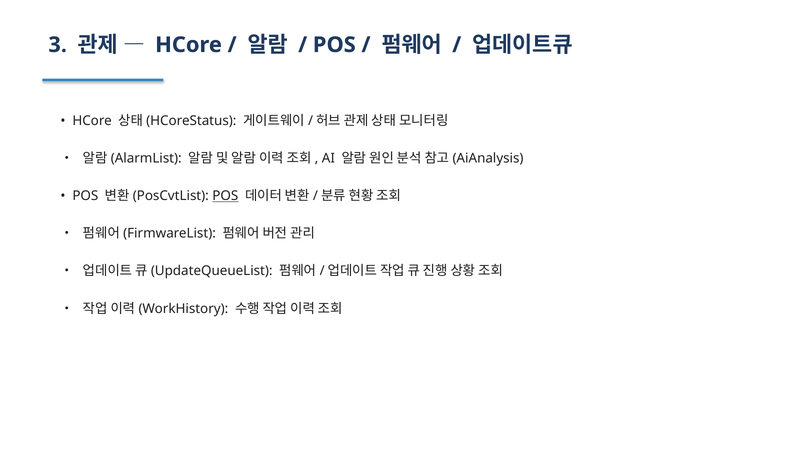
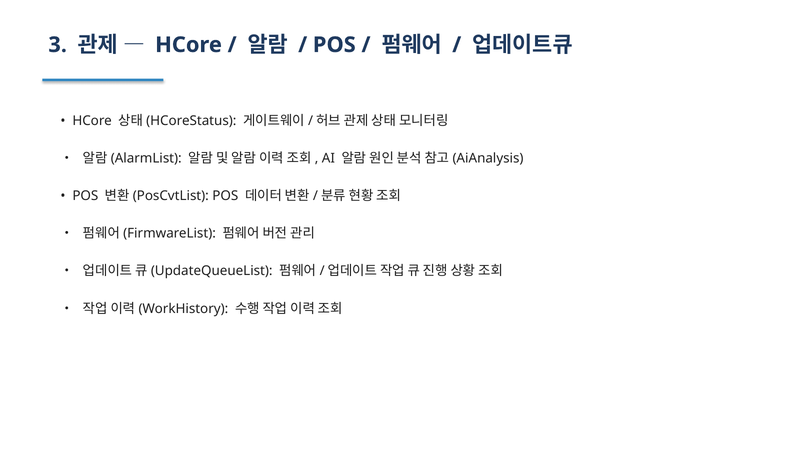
POS at (225, 196) underline: present -> none
